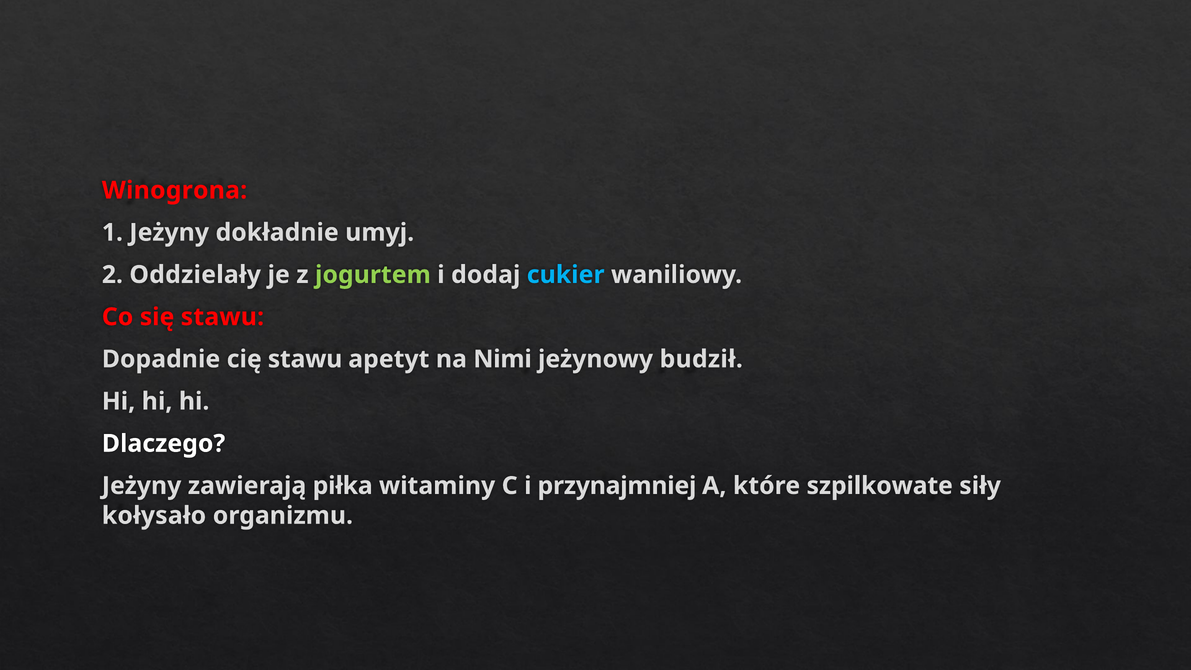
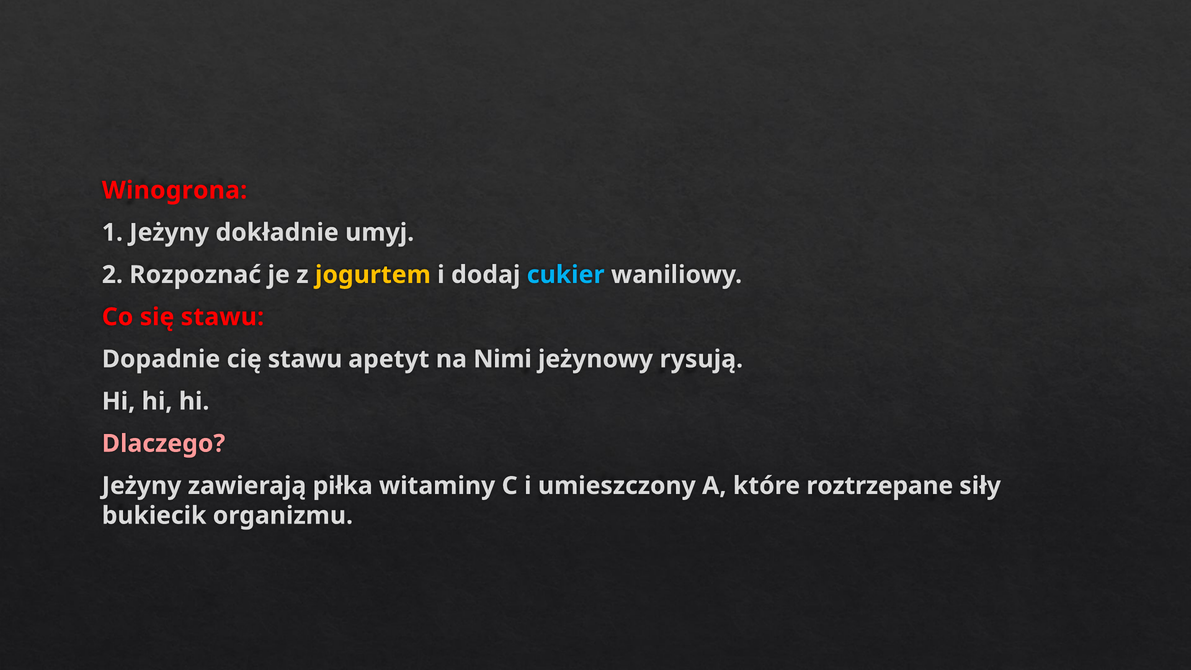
Oddzielały: Oddzielały -> Rozpoznać
jogurtem colour: light green -> yellow
budził: budził -> rysują
Dlaczego colour: white -> pink
przynajmniej: przynajmniej -> umieszczony
szpilkowate: szpilkowate -> roztrzepane
kołysało: kołysało -> bukiecik
